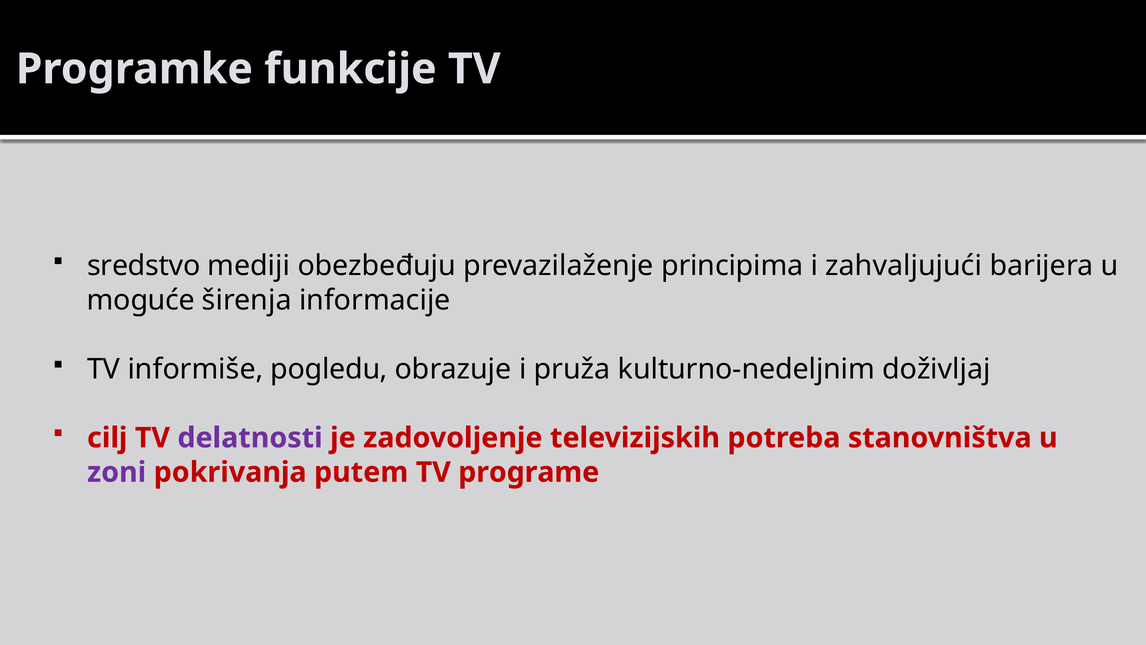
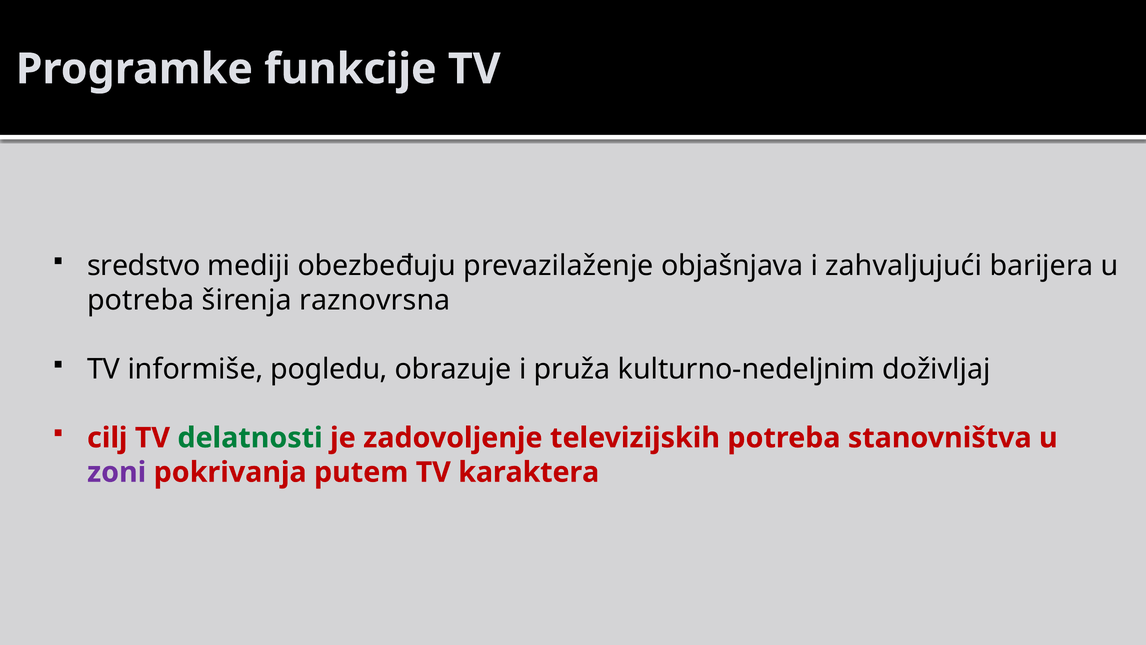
principima: principima -> objašnjava
moguće at (141, 300): moguće -> potreba
informacije: informacije -> raznovrsna
delatnosti colour: purple -> green
programe: programe -> karaktera
